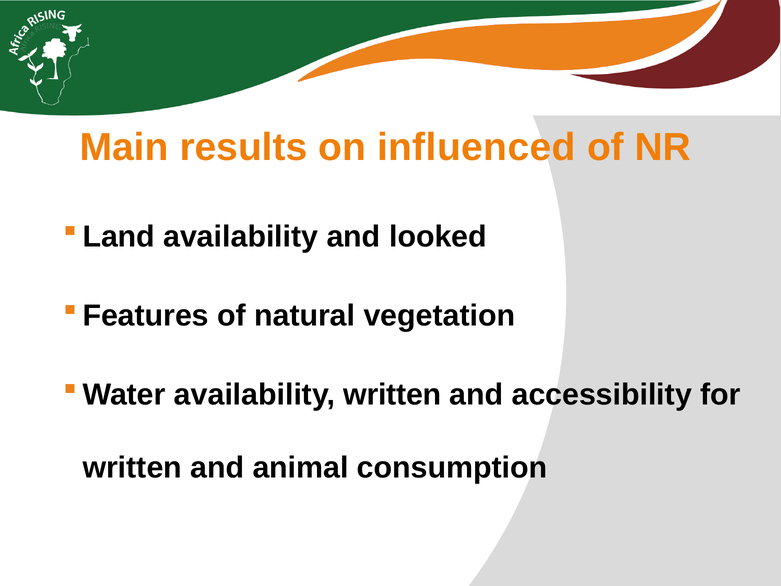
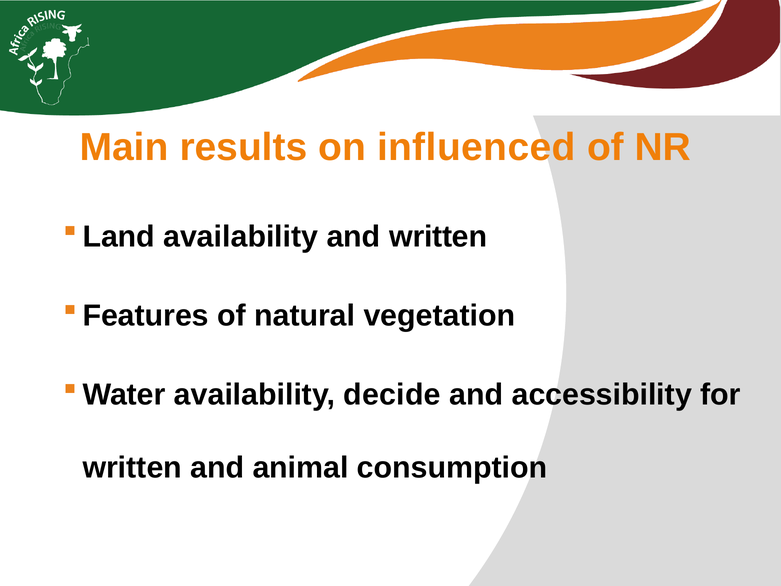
and looked: looked -> written
availability written: written -> decide
